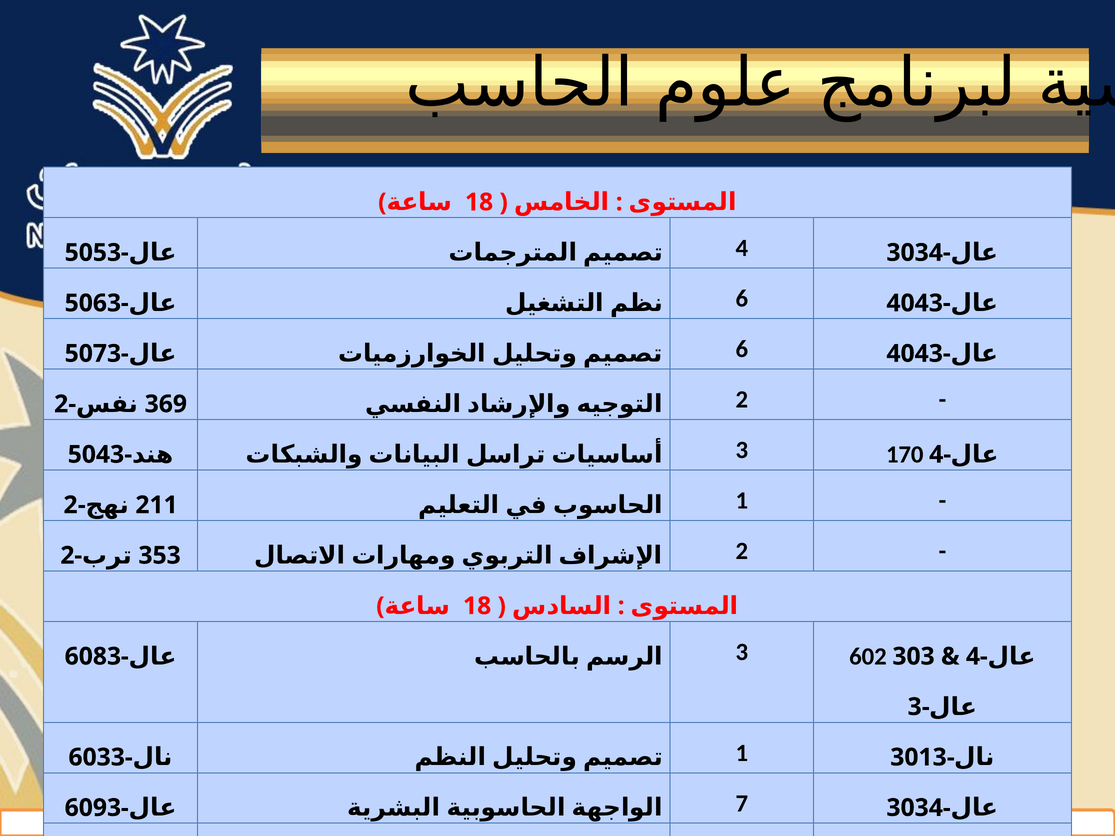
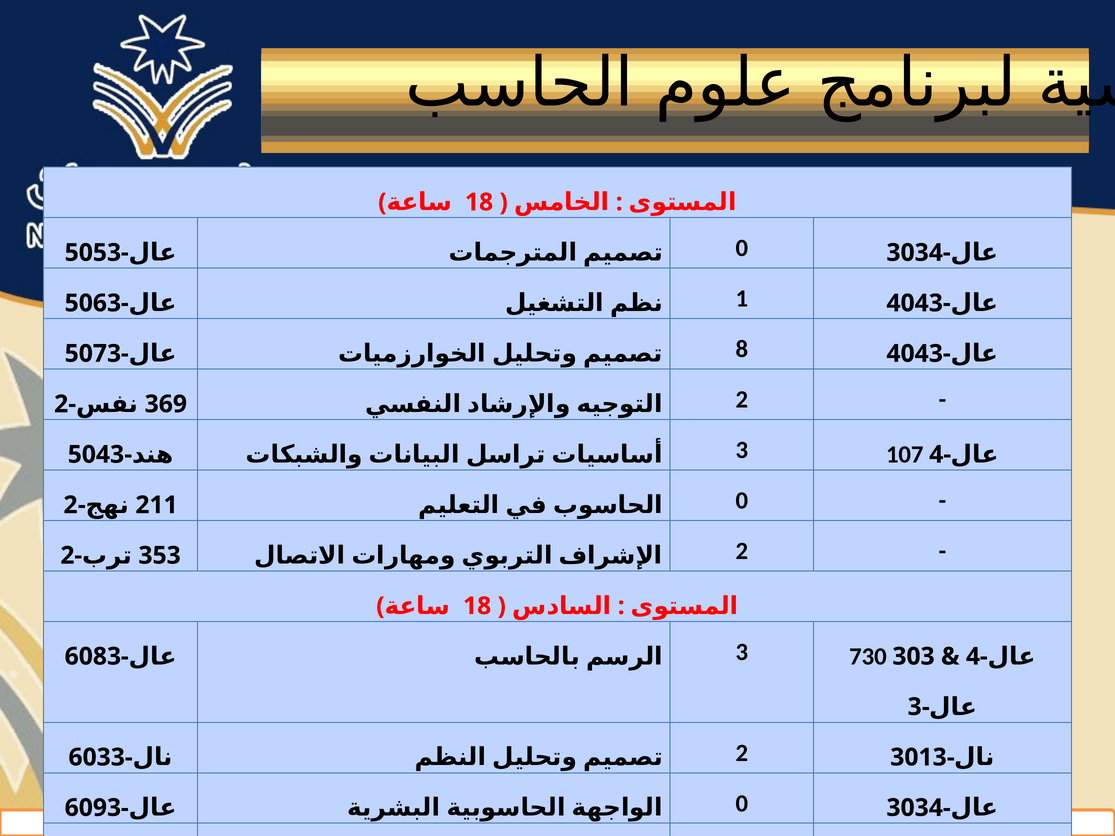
4 at (742, 248): 4 -> 0
6 at (742, 299): 6 -> 1
6 at (742, 349): 6 -> 8
170: 170 -> 107
1 at (742, 501): 1 -> 0
602: 602 -> 730
1 at (742, 753): 1 -> 2
7 at (742, 804): 7 -> 0
